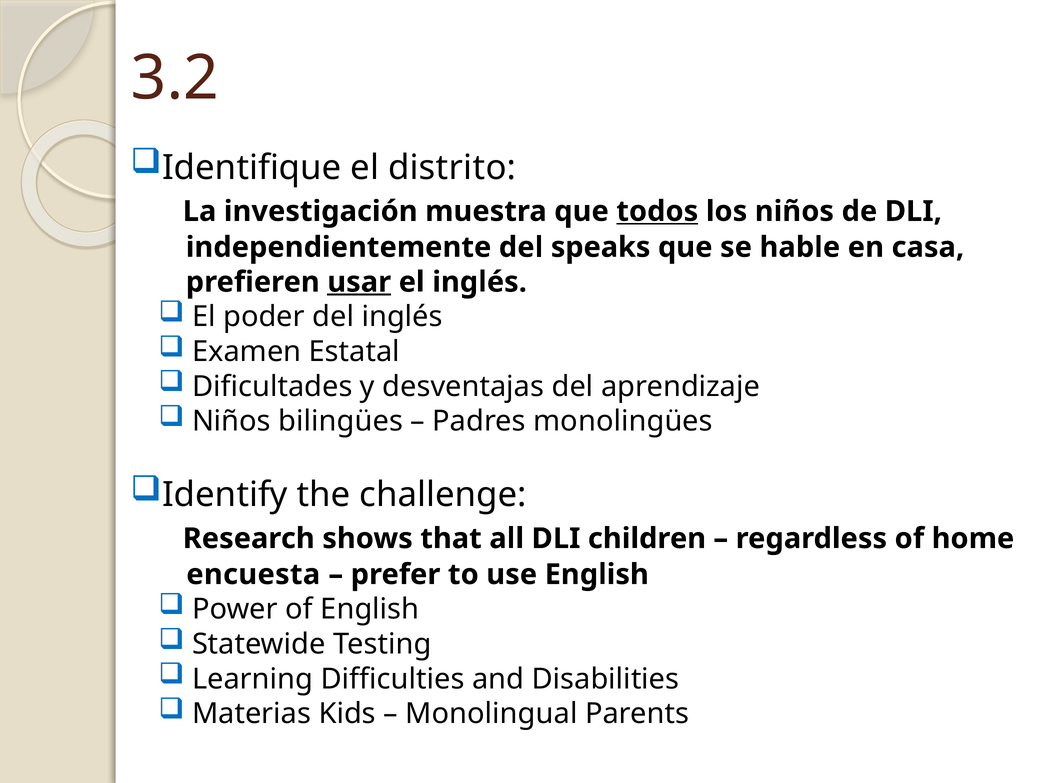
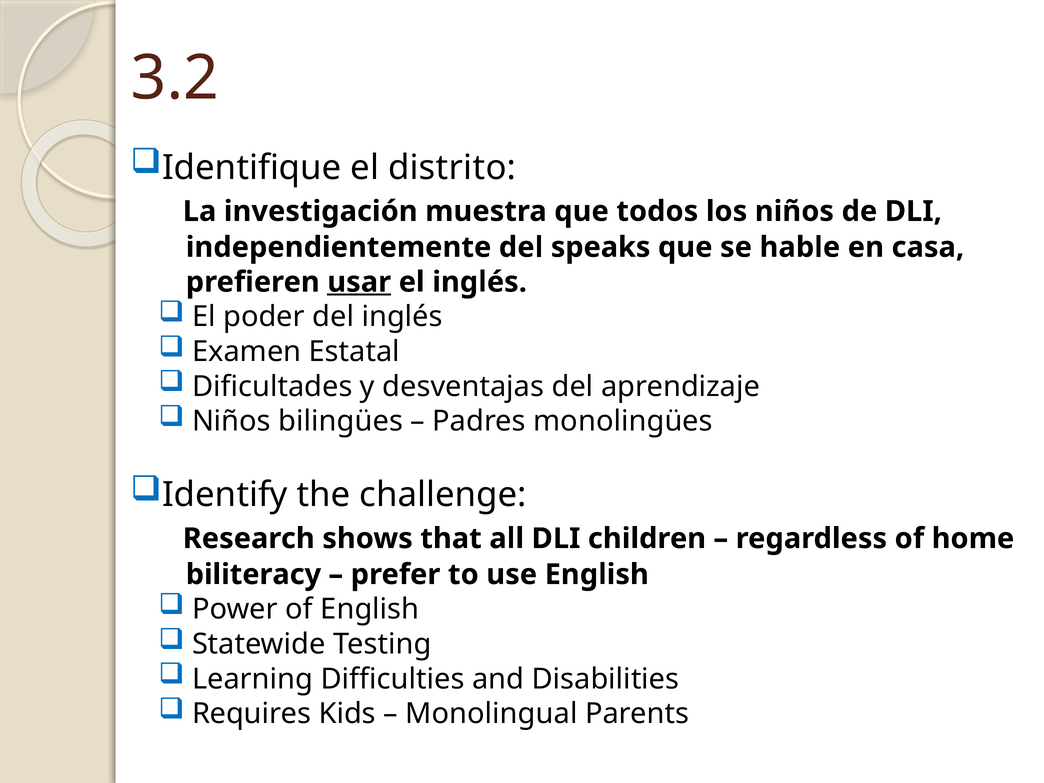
todos underline: present -> none
encuesta: encuesta -> biliteracy
Materias: Materias -> Requires
